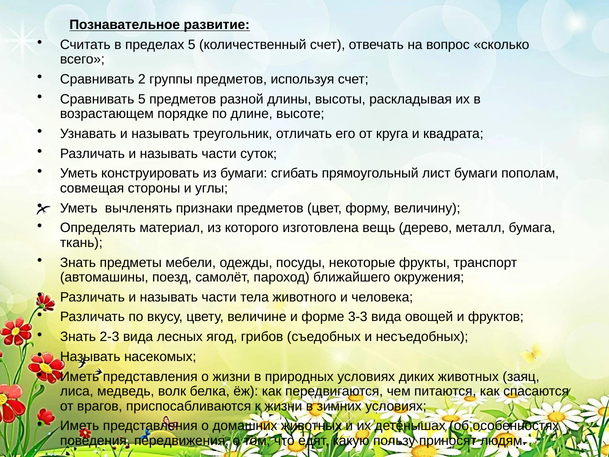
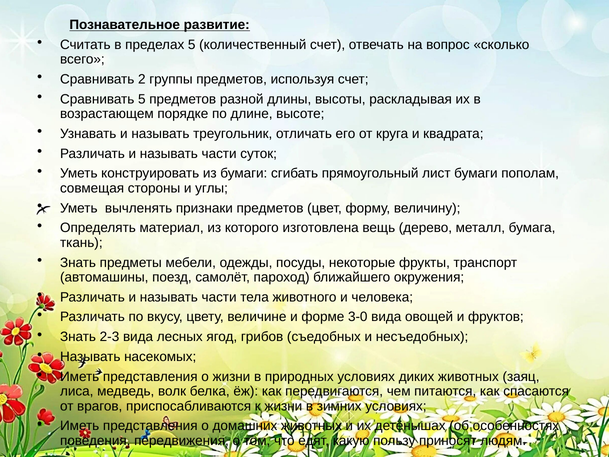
3-3: 3-3 -> 3-0
